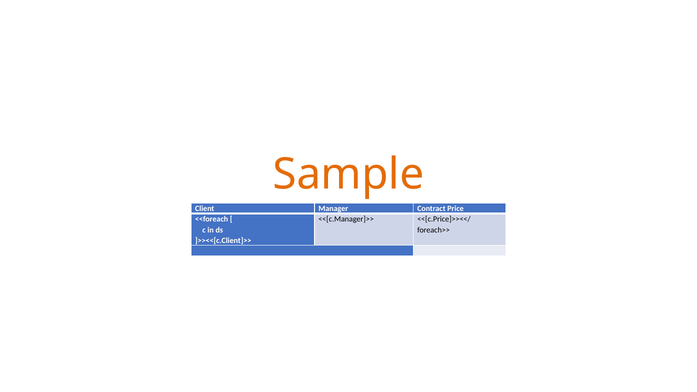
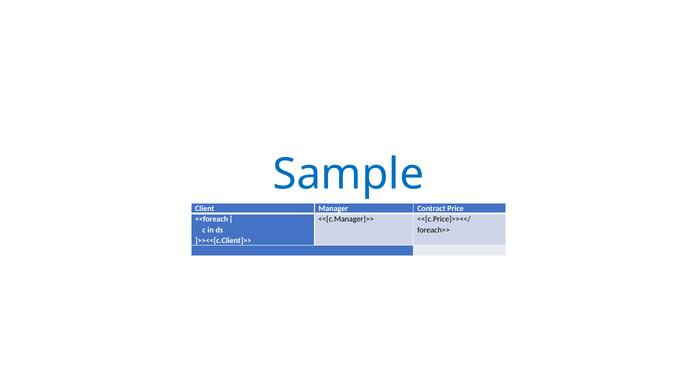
Sample colour: orange -> blue
